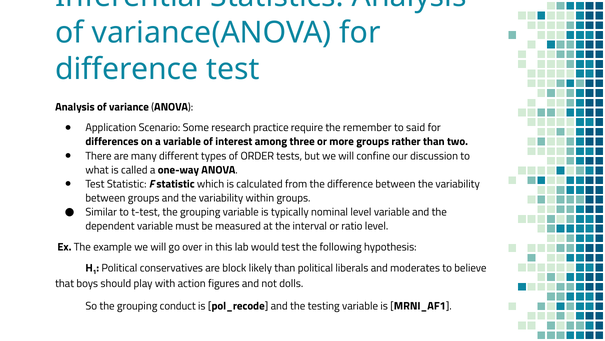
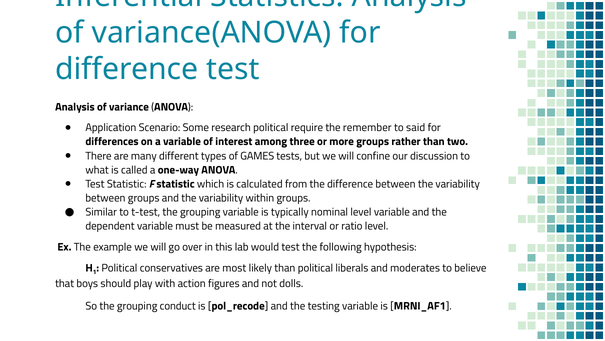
research practice: practice -> political
ORDER: ORDER -> GAMES
block: block -> most
